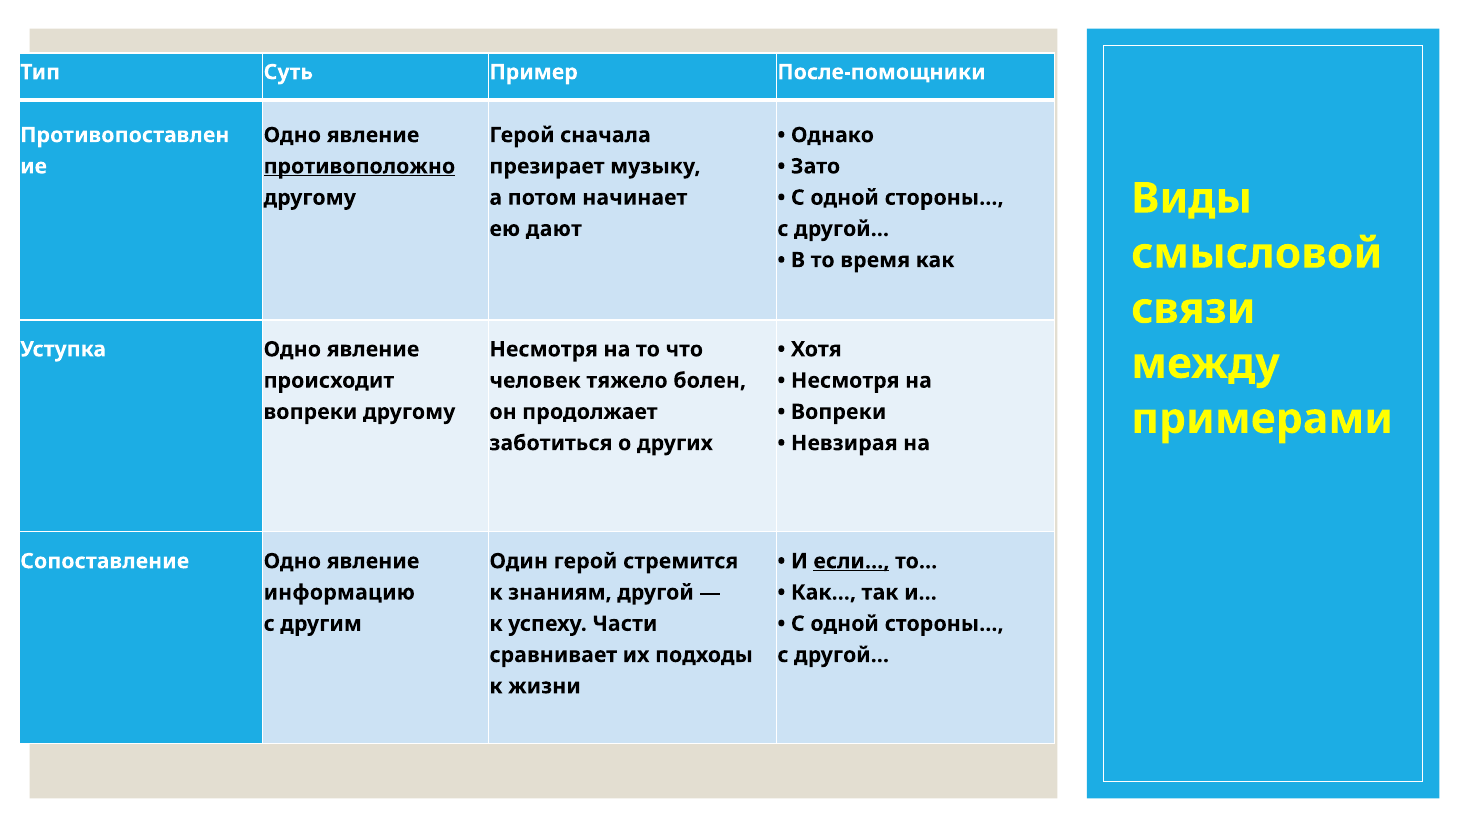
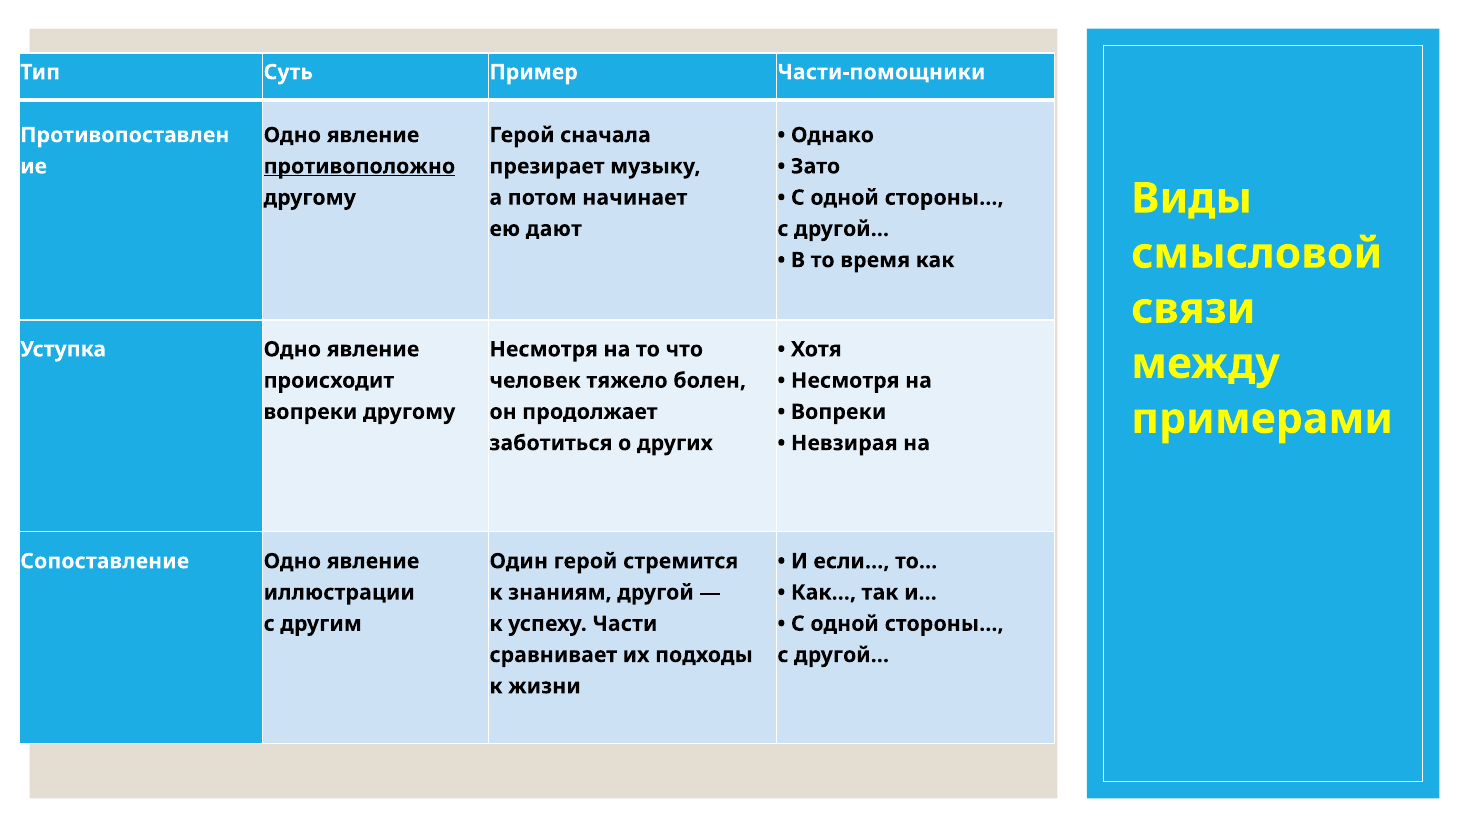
После-помощники: После-помощники -> Части-помощники
если… underline: present -> none
информацию: информацию -> иллюстрации
